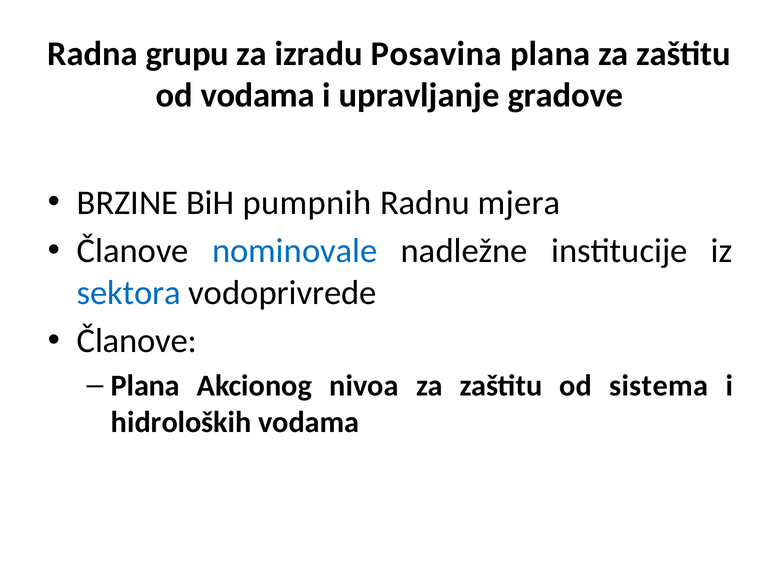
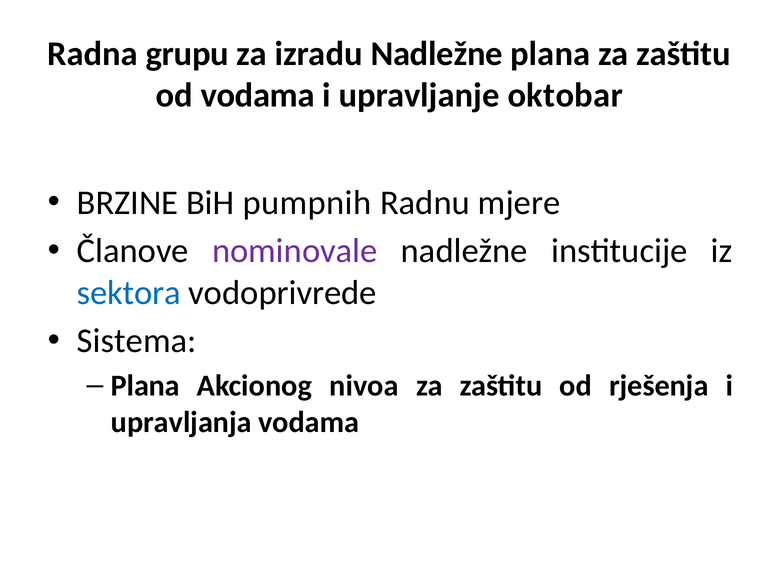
izradu Posavina: Posavina -> Nadležne
gradove: gradove -> oktobar
mjera: mjera -> mjere
nominovale colour: blue -> purple
Članove at (137, 341): Članove -> Sistema
sistema: sistema -> rješenja
hidroloških: hidroloških -> upravljanja
